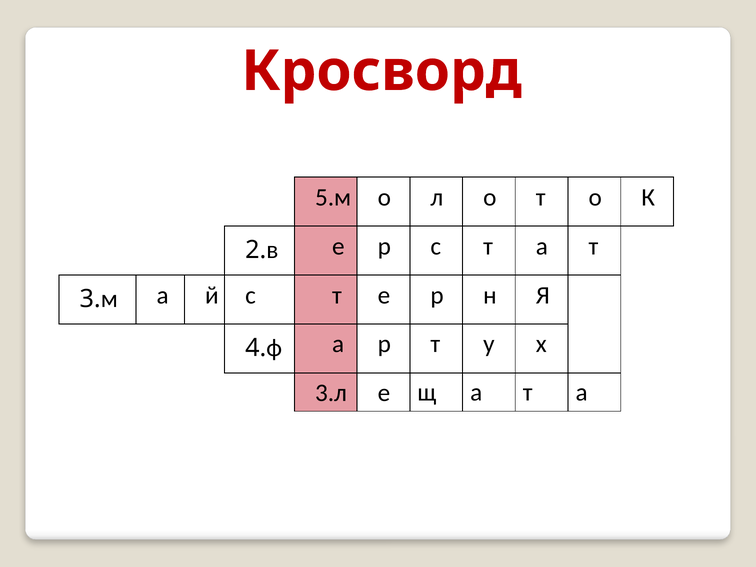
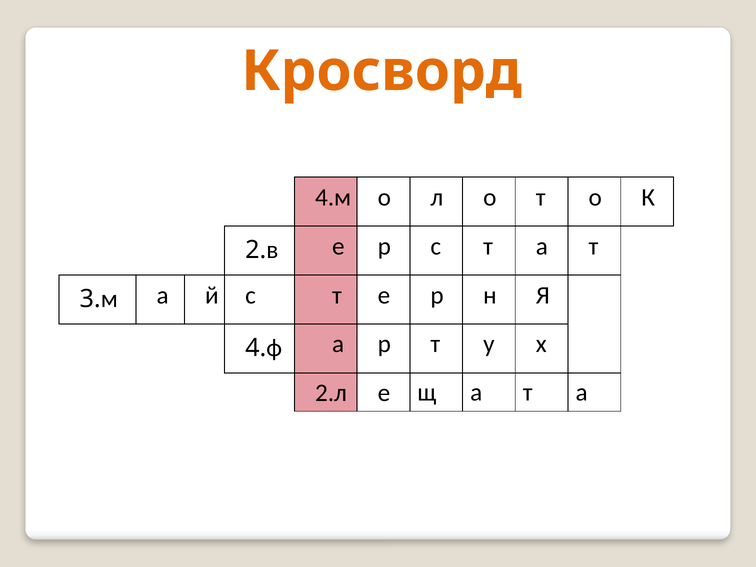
Кросворд colour: red -> orange
5.м: 5.м -> 4.м
3.л: 3.л -> 2.л
